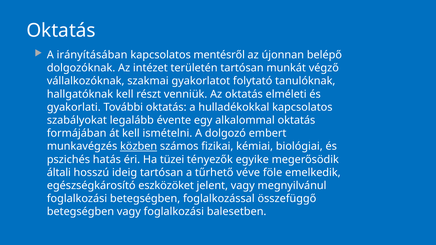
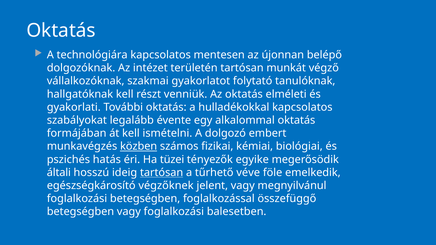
irányításában: irányításában -> technológiára
mentésről: mentésről -> mentesen
tartósan at (162, 173) underline: none -> present
eszközöket: eszközöket -> végzőknek
